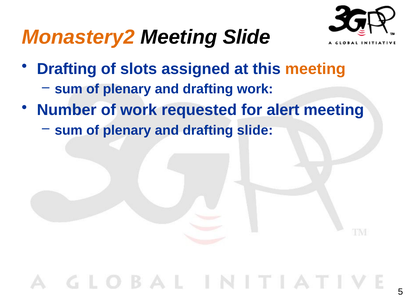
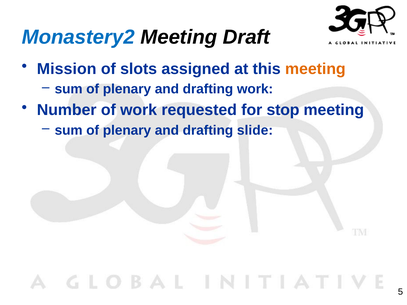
Monastery2 colour: orange -> blue
Meeting Slide: Slide -> Draft
Drafting at (67, 69): Drafting -> Mission
alert: alert -> stop
